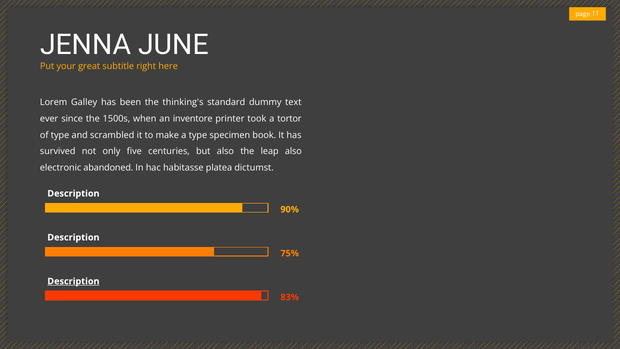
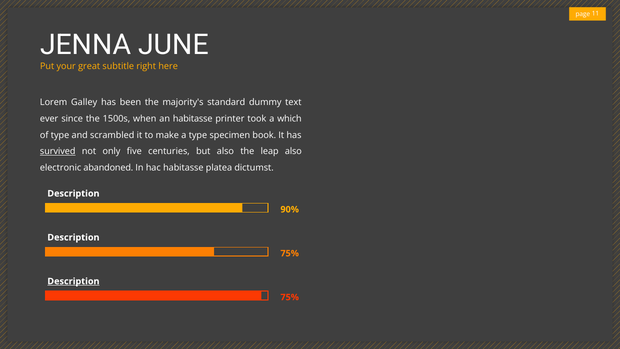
thinking's: thinking's -> majority's
an inventore: inventore -> habitasse
tortor: tortor -> which
survived underline: none -> present
83% at (290, 297): 83% -> 75%
